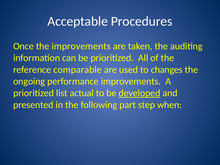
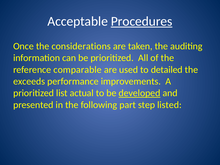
Procedures underline: none -> present
the improvements: improvements -> considerations
changes: changes -> detailed
ongoing: ongoing -> exceeds
when: when -> listed
